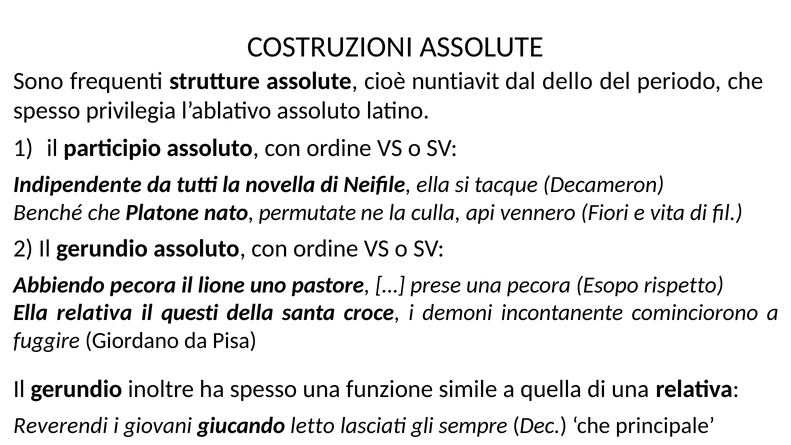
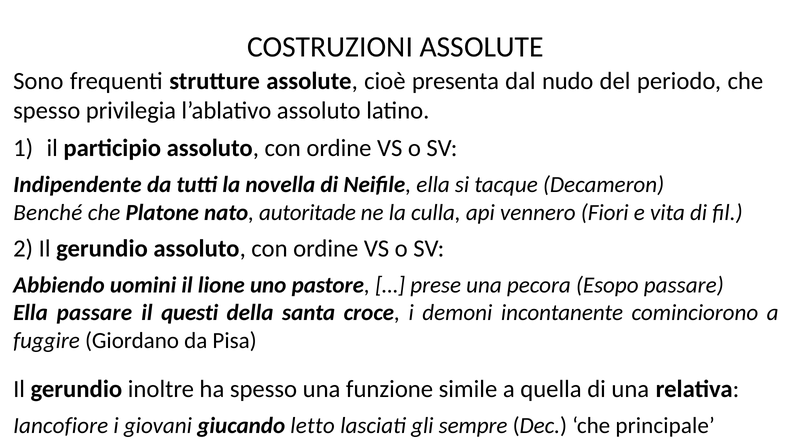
nuntiavit: nuntiavit -> presenta
dello: dello -> nudo
permutate: permutate -> autoritade
Abbiendo pecora: pecora -> uomini
Esopo rispetto: rispetto -> passare
Ella relativa: relativa -> passare
Reverendi: Reverendi -> Iancofiore
